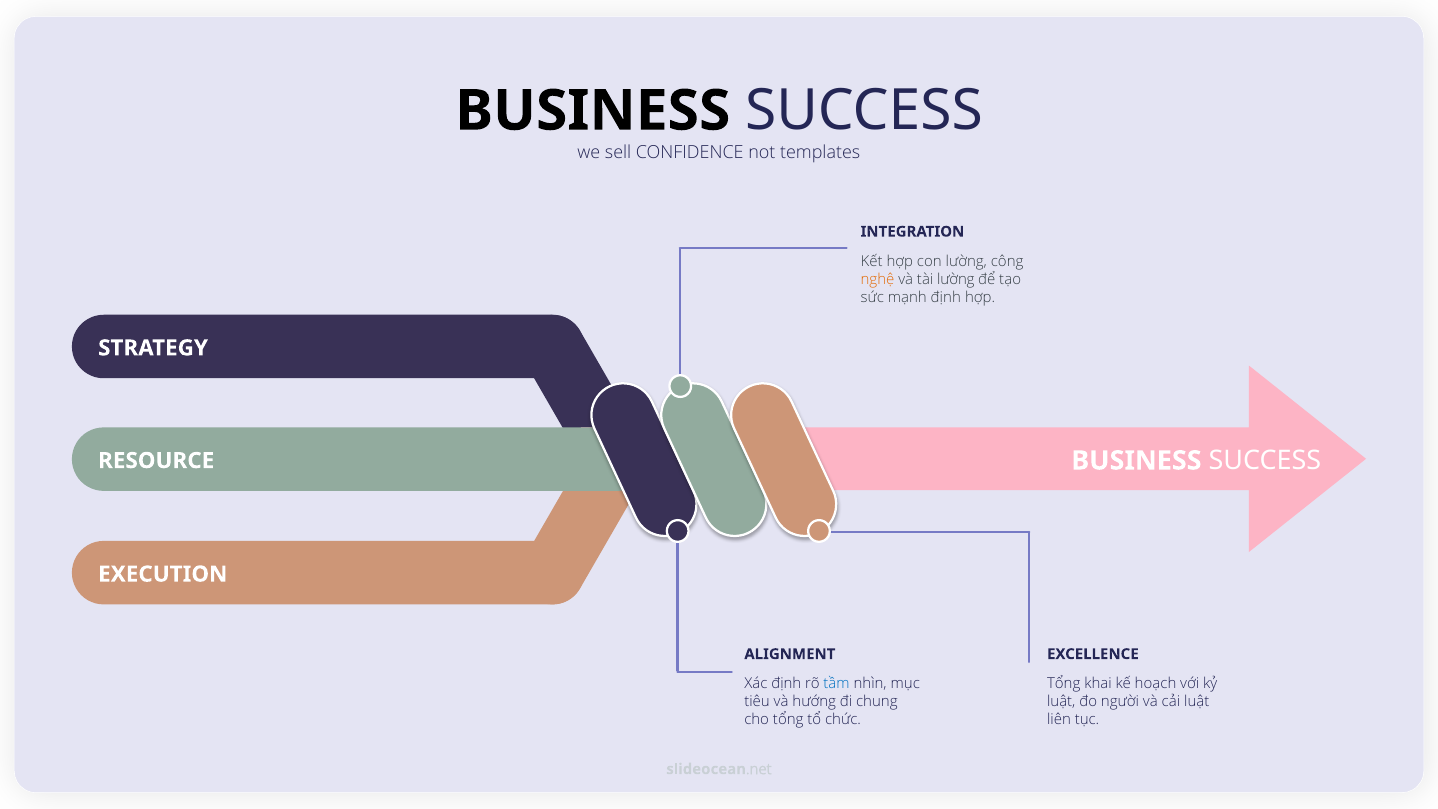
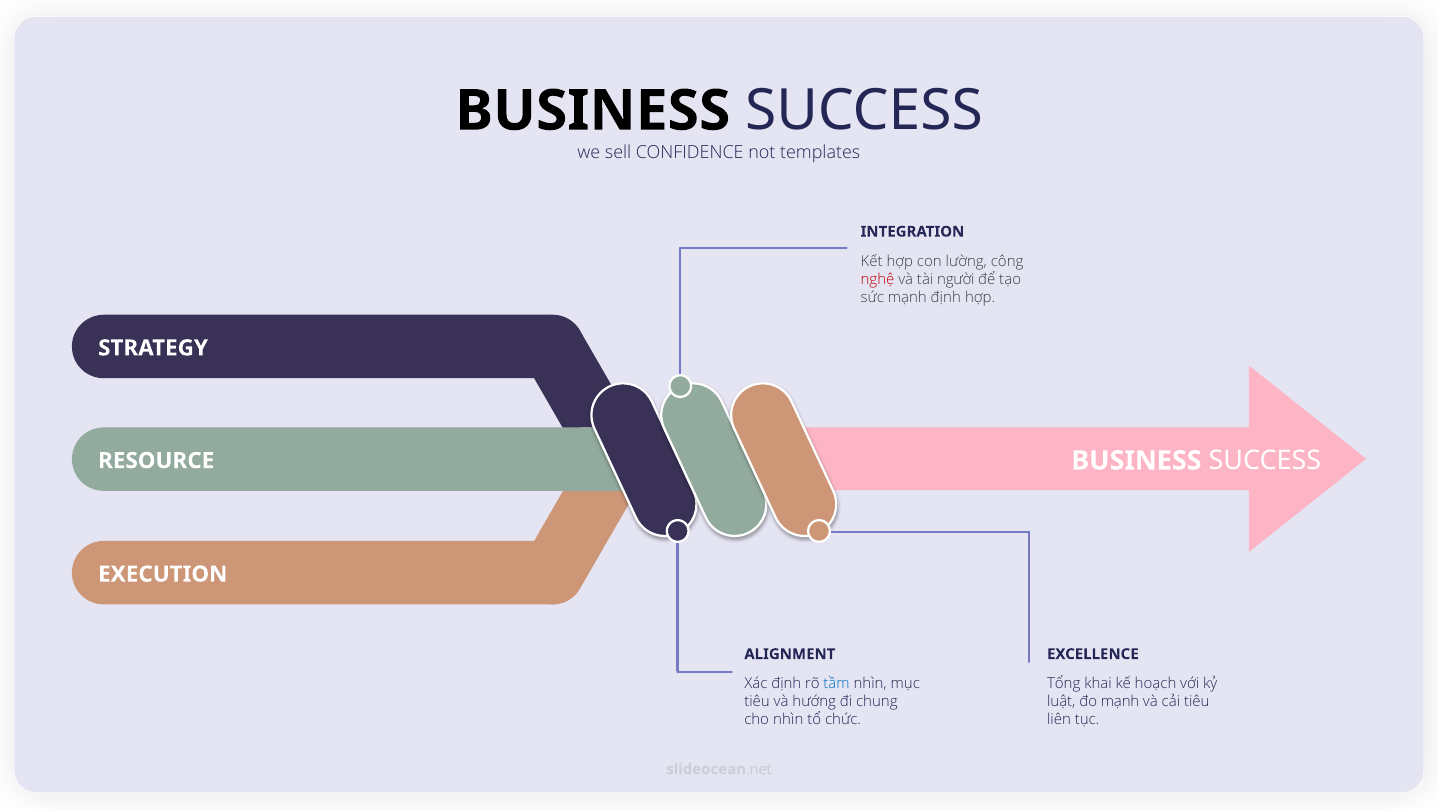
nghệ colour: orange -> red
tài lường: lường -> người
đo người: người -> mạnh
cải luật: luật -> tiêu
cho tổng: tổng -> nhìn
